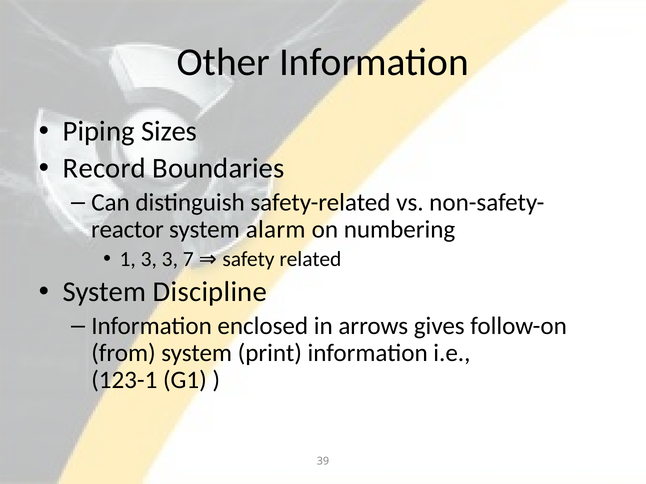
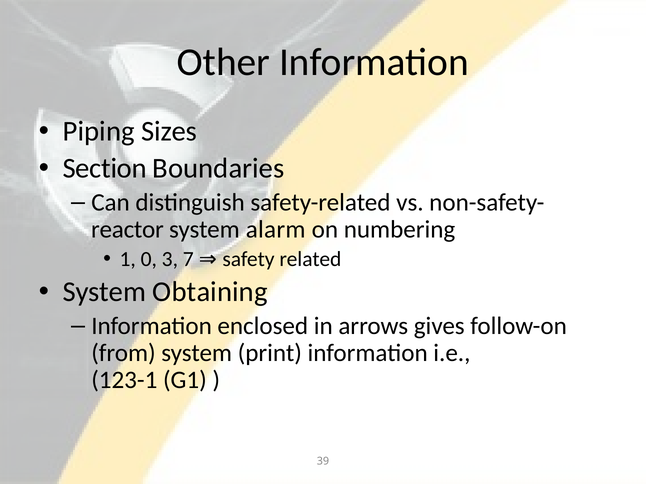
Record: Record -> Section
1 3: 3 -> 0
Discipline: Discipline -> Obtaining
